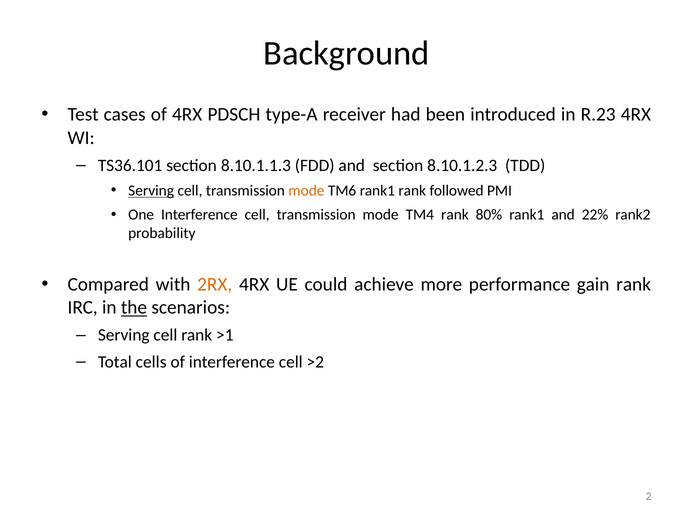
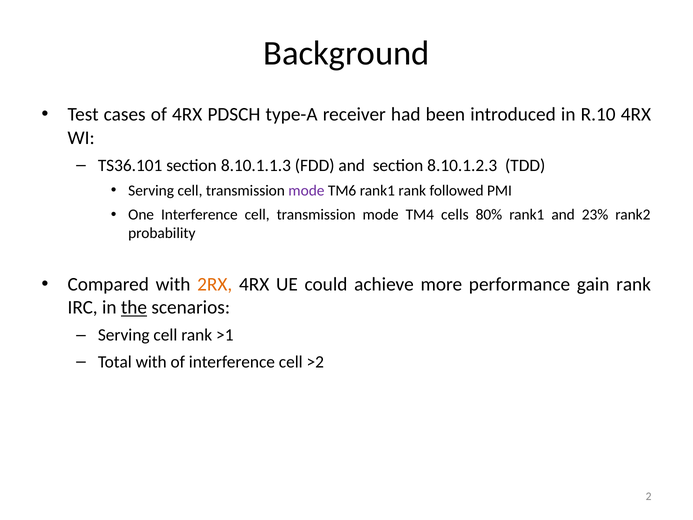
R.23: R.23 -> R.10
Serving at (151, 191) underline: present -> none
mode at (306, 191) colour: orange -> purple
TM4 rank: rank -> cells
22%: 22% -> 23%
Total cells: cells -> with
